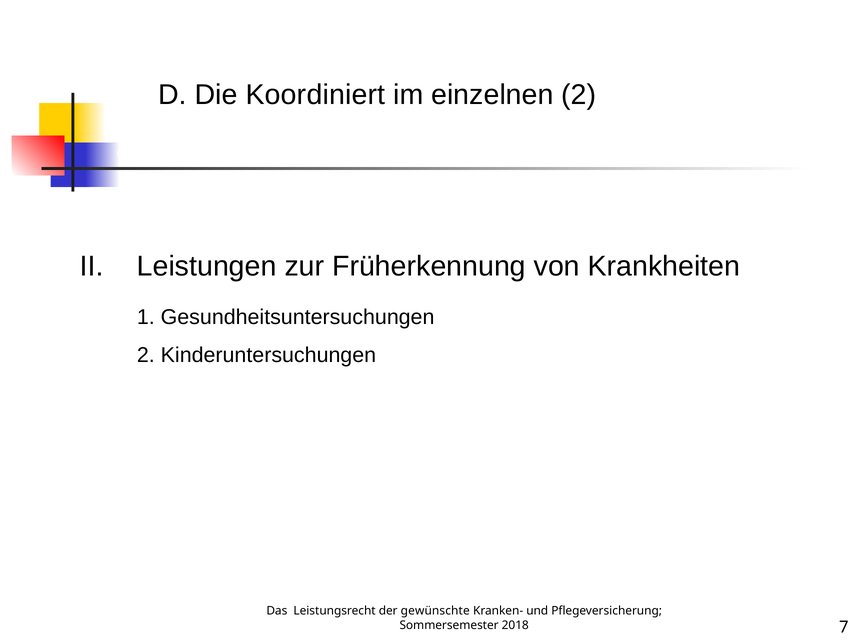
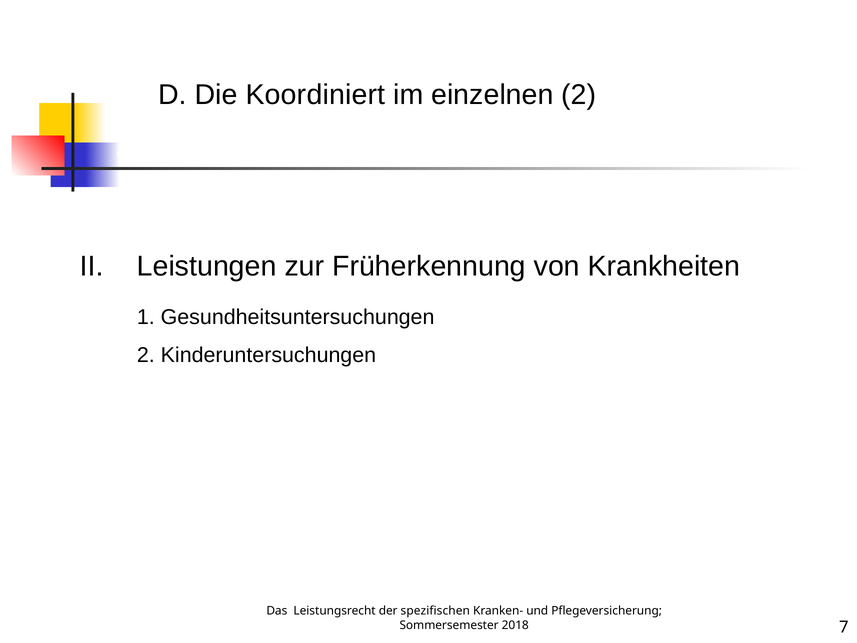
gewünschte: gewünschte -> spezifischen
